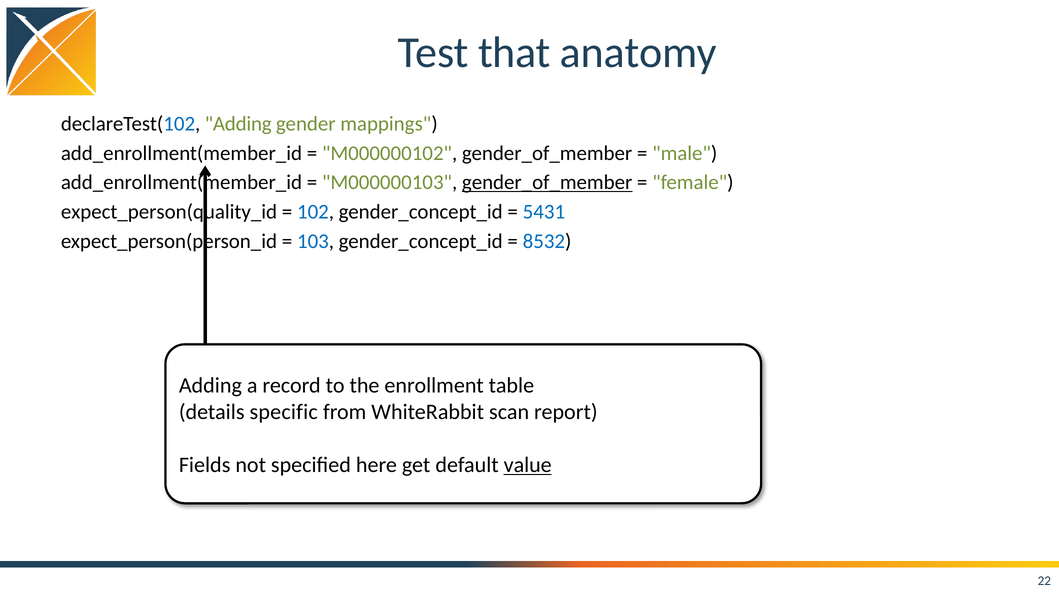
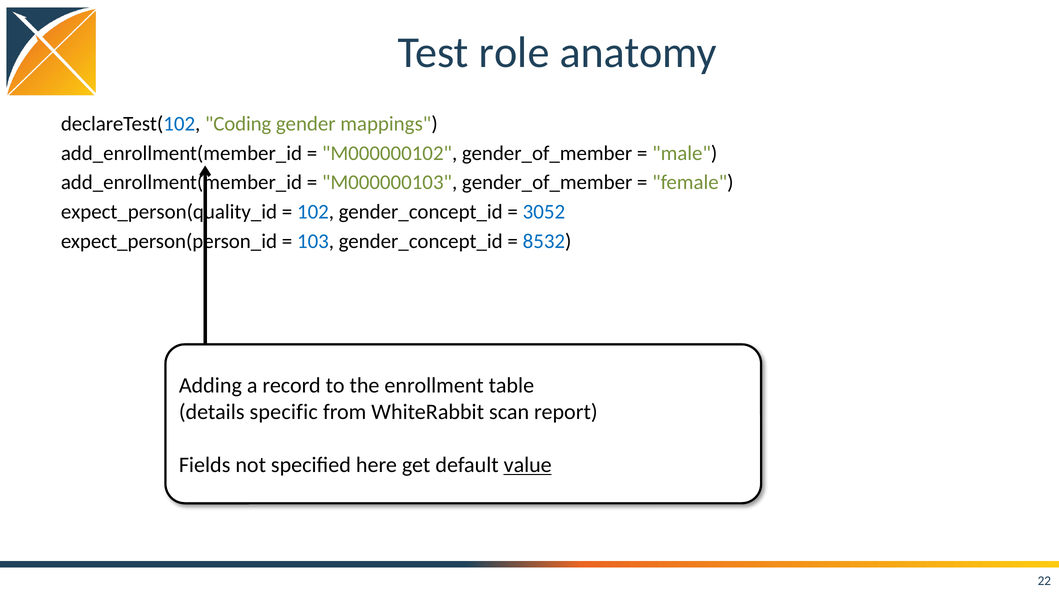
that: that -> role
declareTest(102 Adding: Adding -> Coding
gender_of_member at (547, 182) underline: present -> none
5431: 5431 -> 3052
